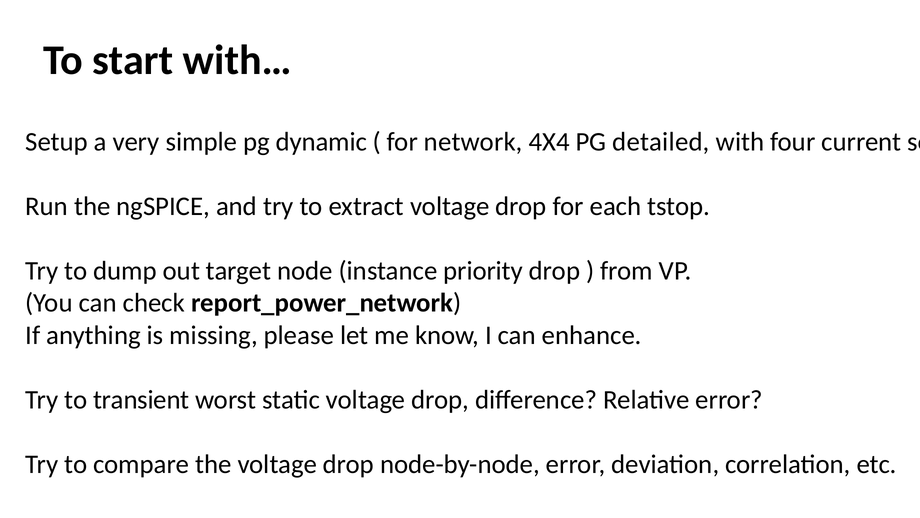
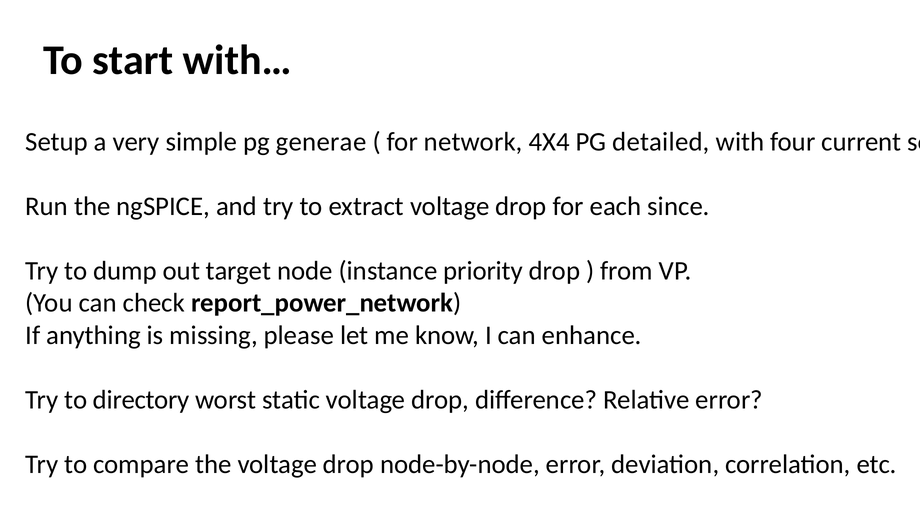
dynamic: dynamic -> generae
tstop: tstop -> since
transient: transient -> directory
